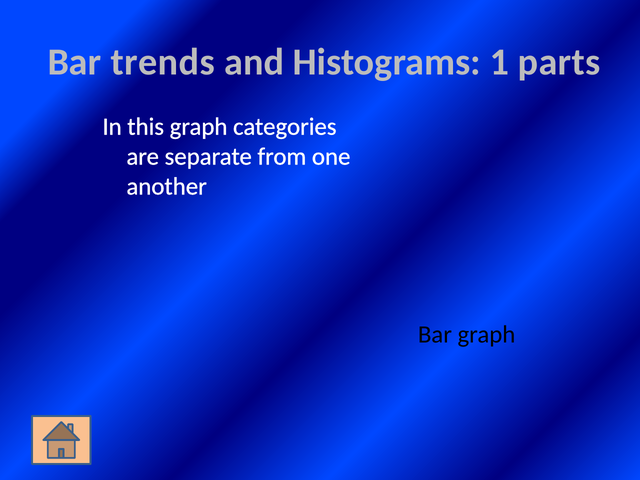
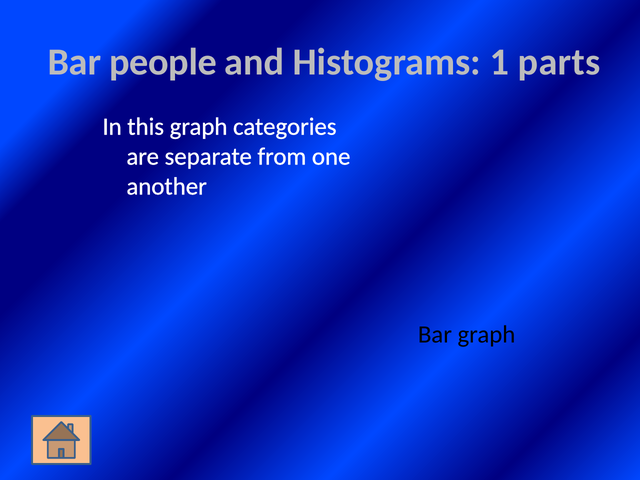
trends: trends -> people
